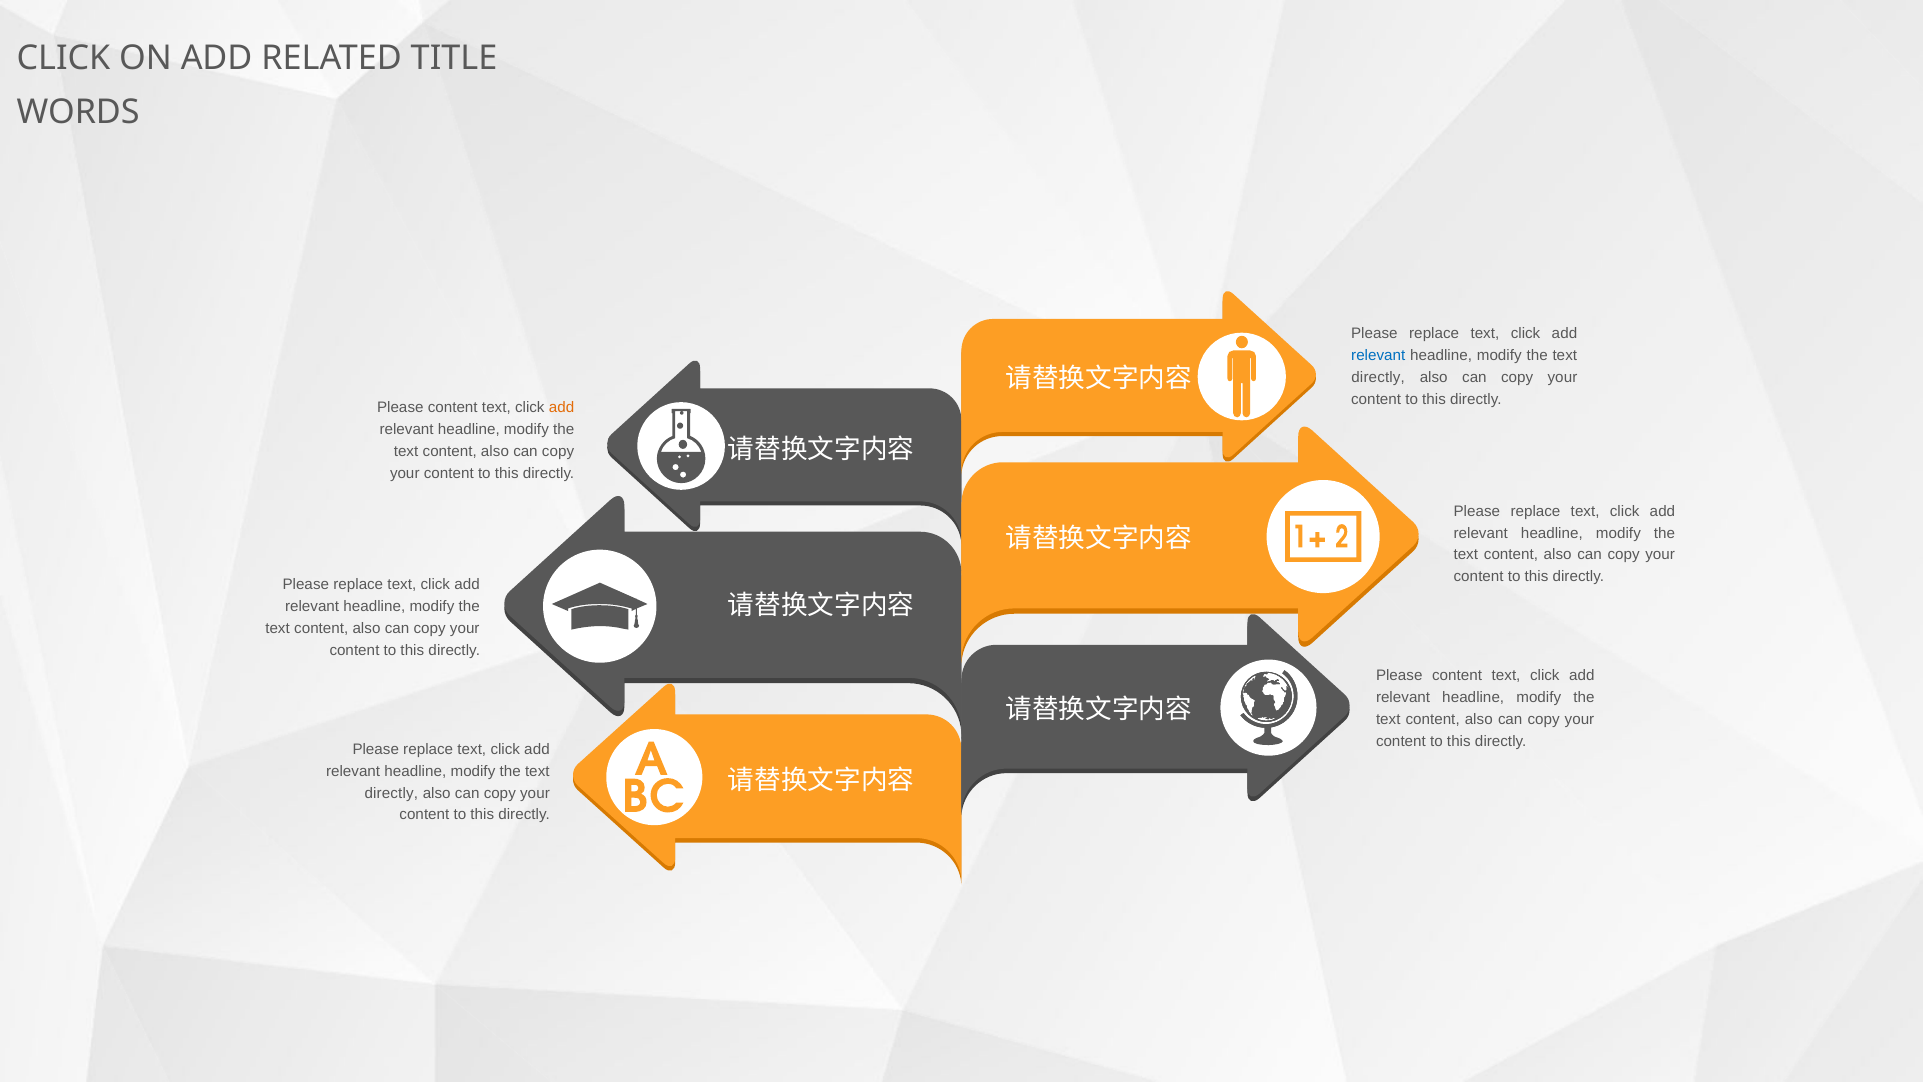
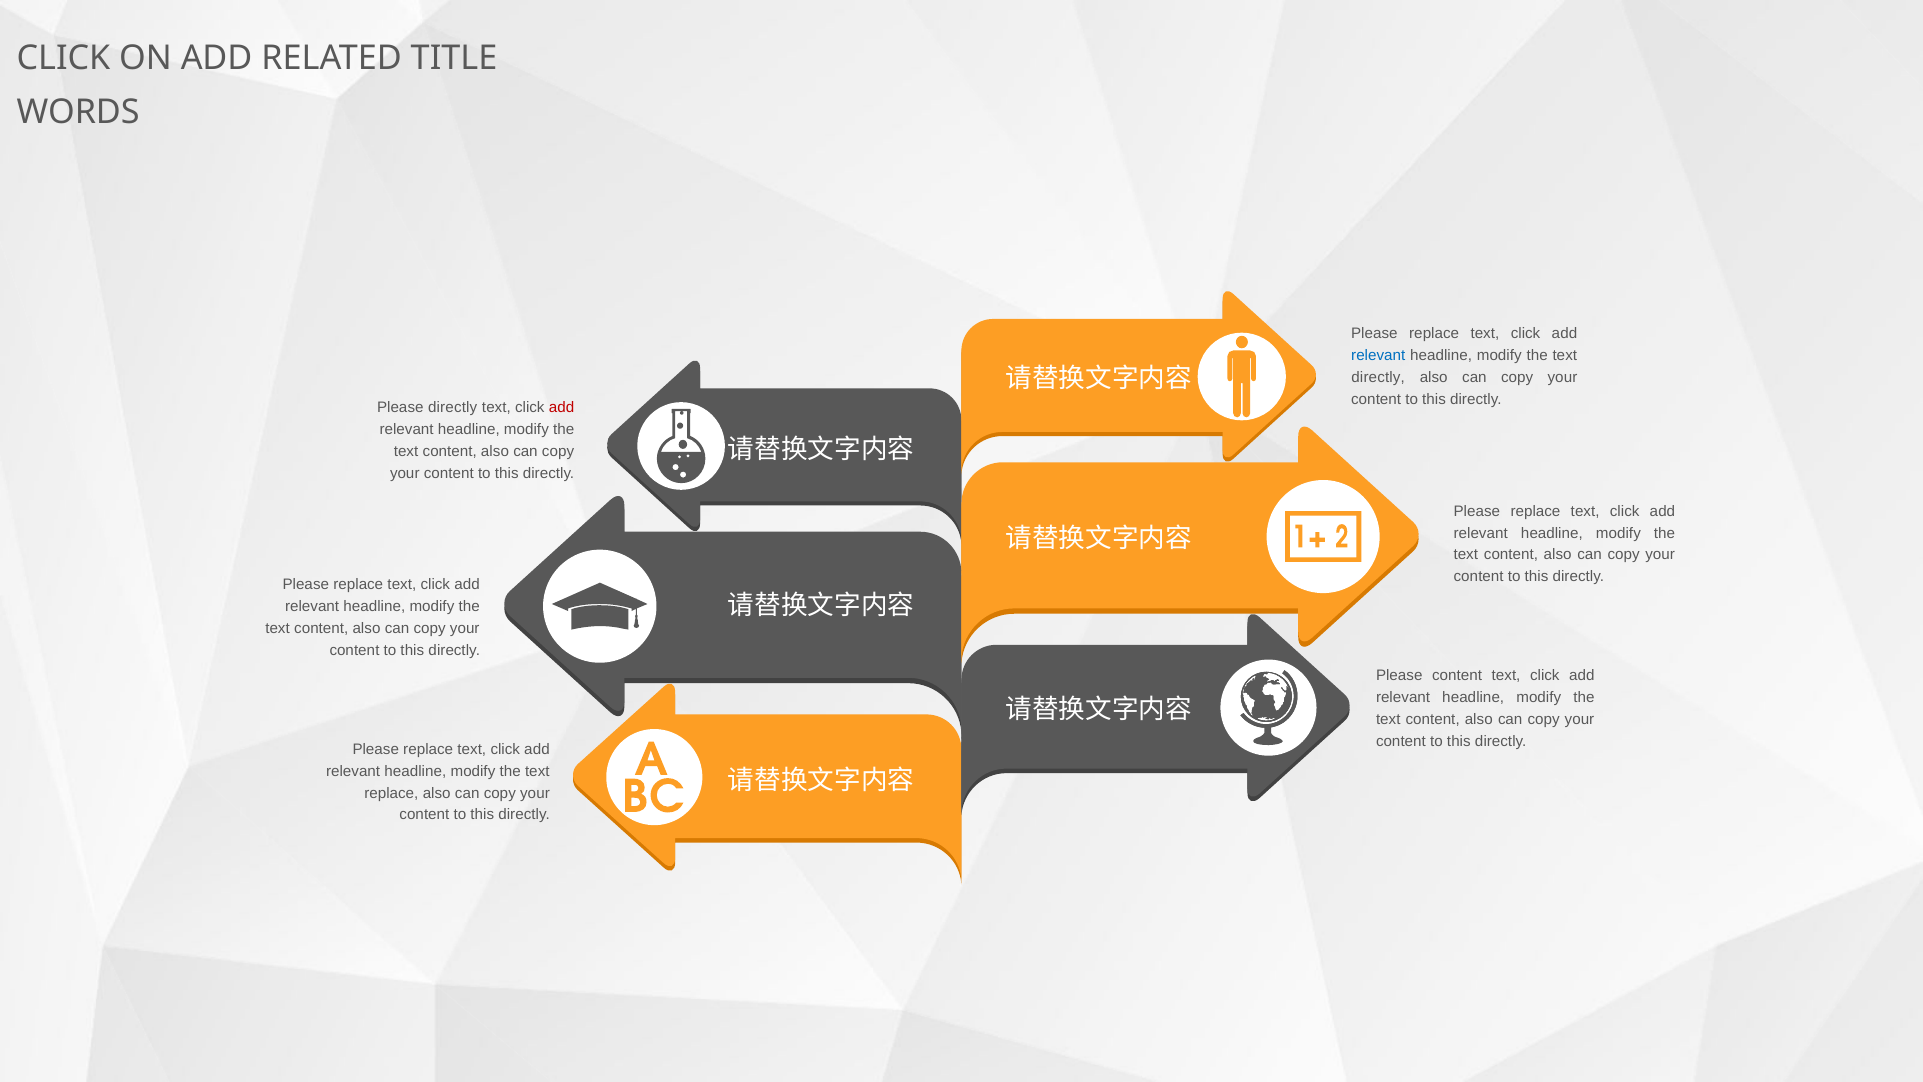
content at (453, 407): content -> directly
add at (561, 407) colour: orange -> red
directly at (391, 793): directly -> replace
